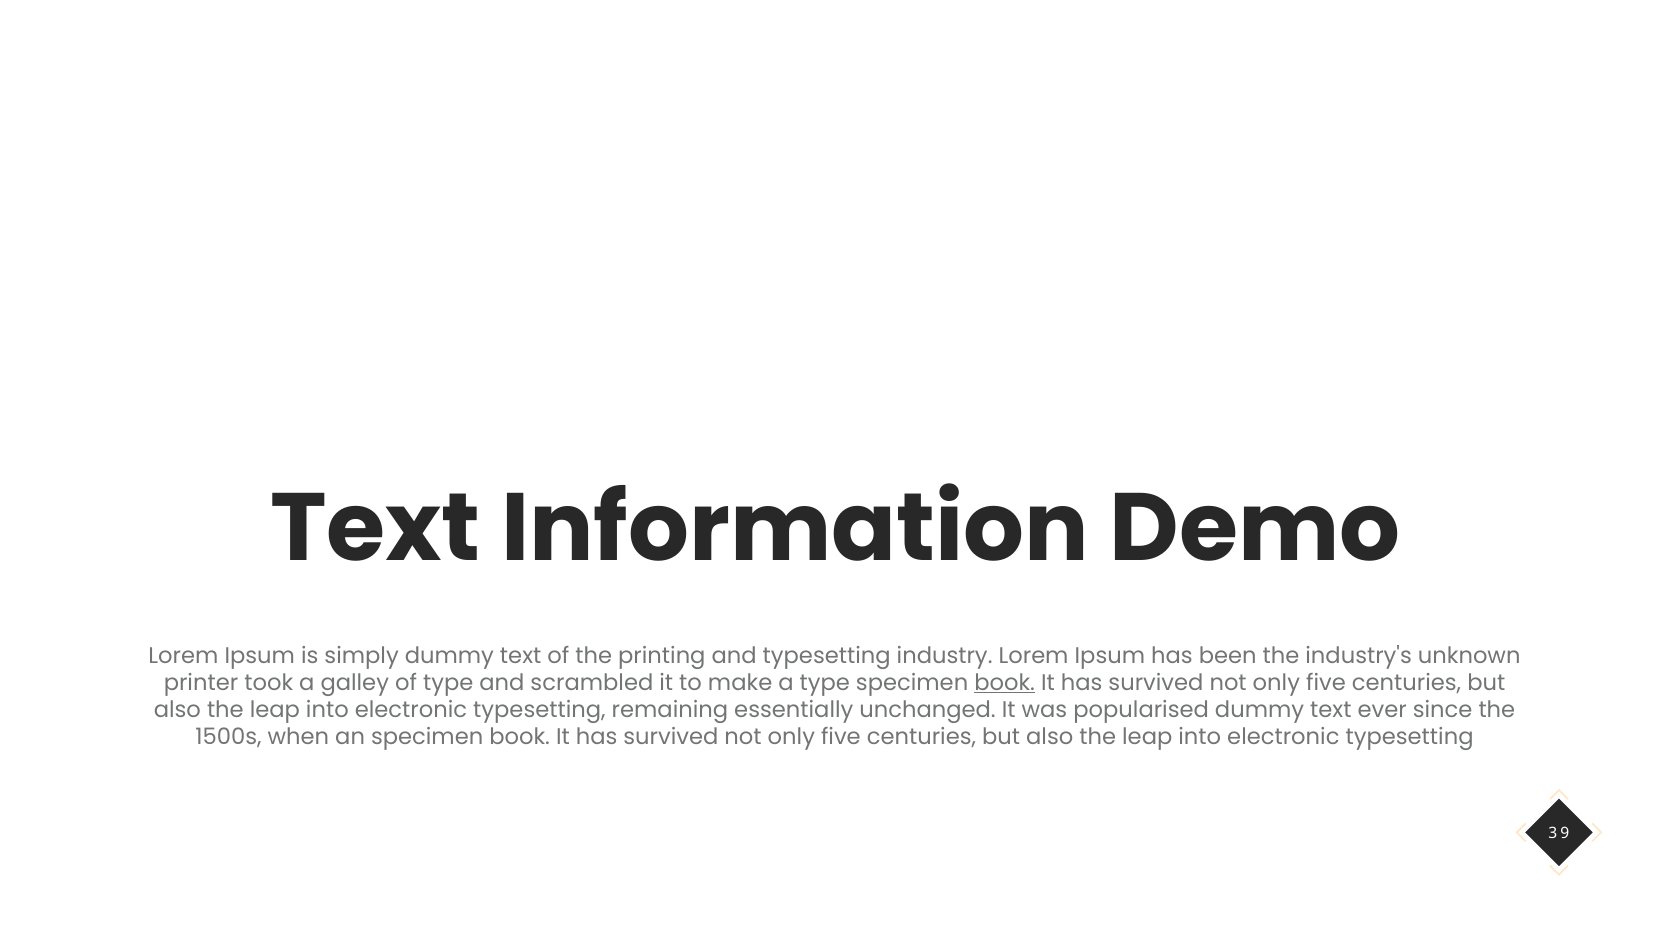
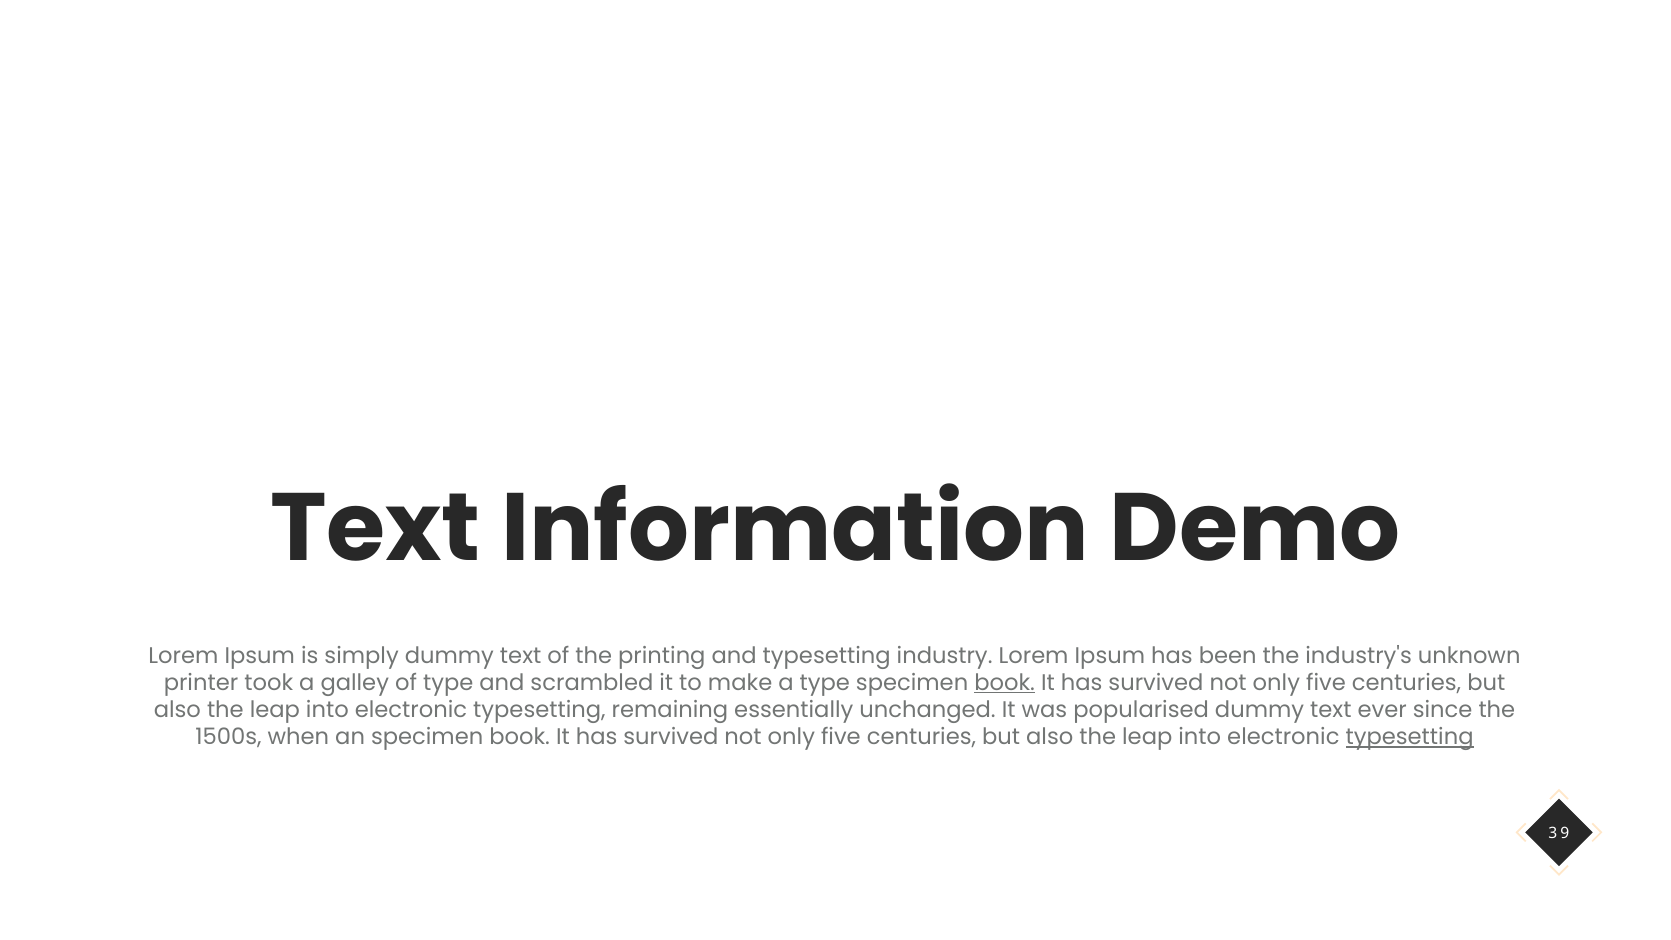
typesetting at (1410, 737) underline: none -> present
